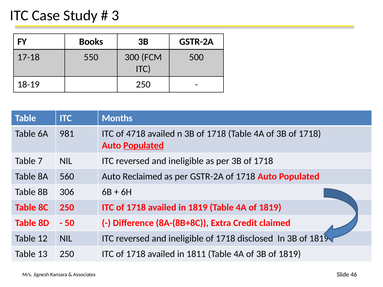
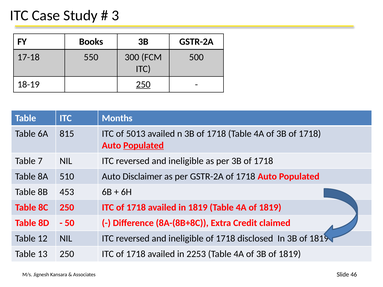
250 at (143, 84) underline: none -> present
981: 981 -> 815
4718: 4718 -> 5013
560: 560 -> 510
Reclaimed: Reclaimed -> Disclaimer
306: 306 -> 453
1811: 1811 -> 2253
